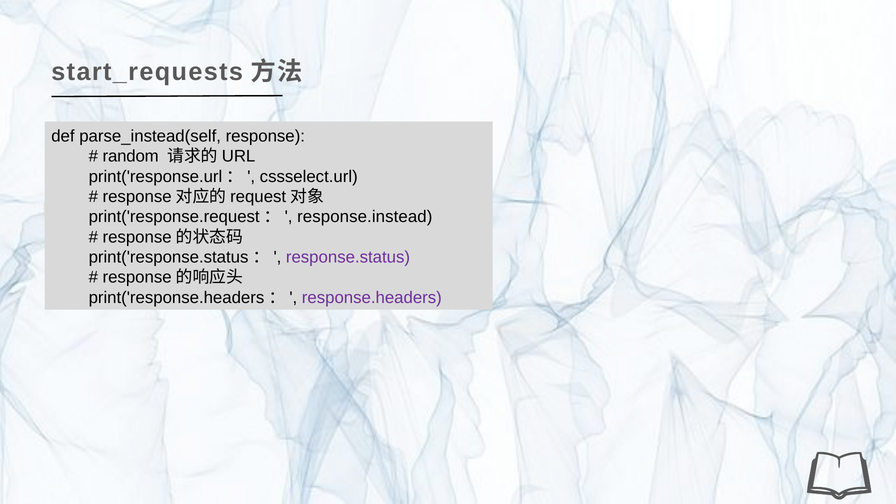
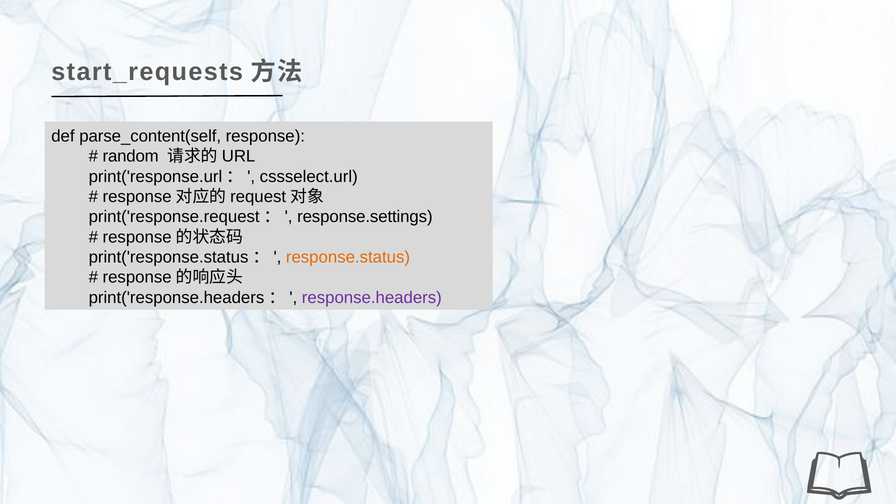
parse_instead(self: parse_instead(self -> parse_content(self
response.instead: response.instead -> response.settings
response.status colour: purple -> orange
